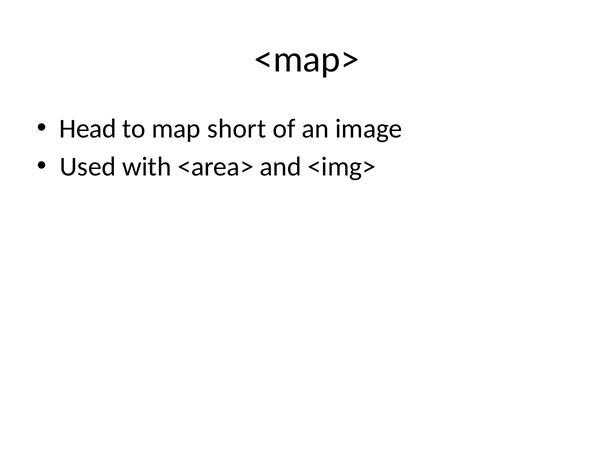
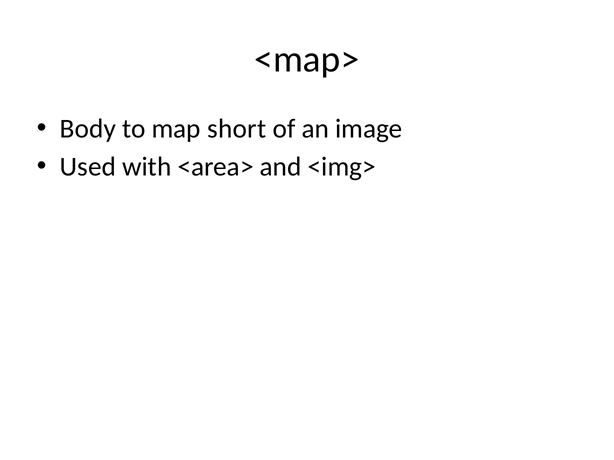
Head: Head -> Body
